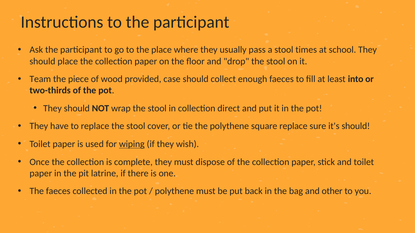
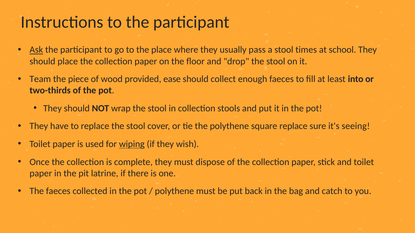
Ask underline: none -> present
case: case -> ease
direct: direct -> stools
it's should: should -> seeing
other: other -> catch
